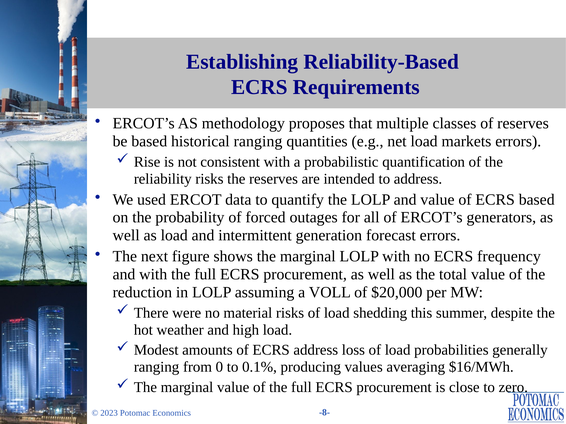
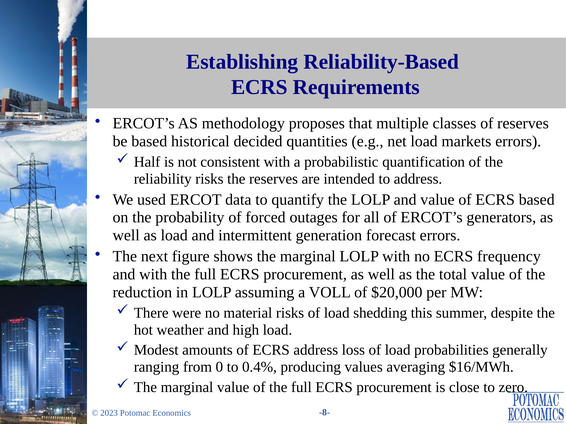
historical ranging: ranging -> decided
Rise: Rise -> Half
0.1%: 0.1% -> 0.4%
